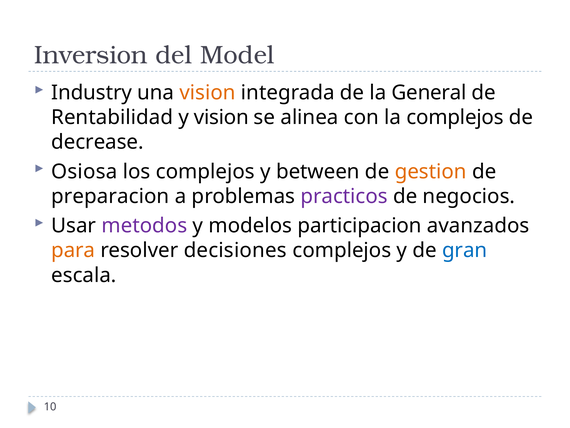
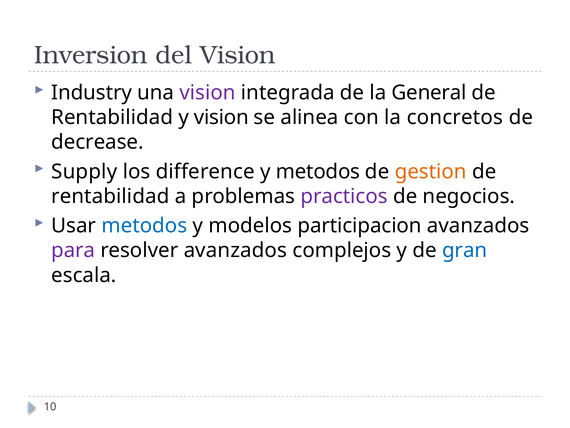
del Model: Model -> Vision
vision at (208, 93) colour: orange -> purple
la complejos: complejos -> concretos
Osiosa: Osiosa -> Supply
los complejos: complejos -> difference
y between: between -> metodos
preparacion at (110, 196): preparacion -> rentabilidad
metodos at (144, 226) colour: purple -> blue
para colour: orange -> purple
resolver decisiones: decisiones -> avanzados
